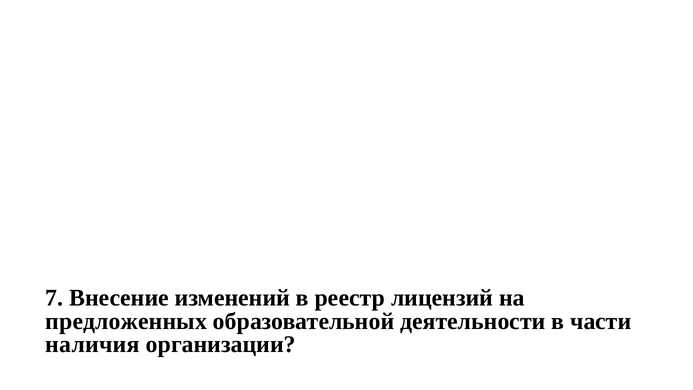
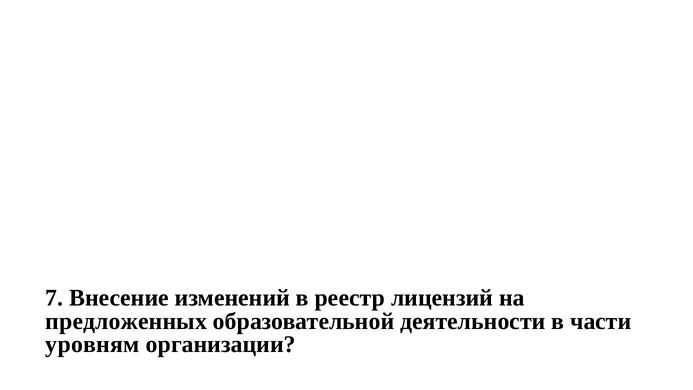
наличия: наличия -> уровням
